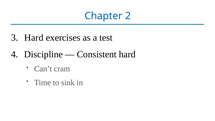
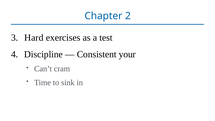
Consistent hard: hard -> your
